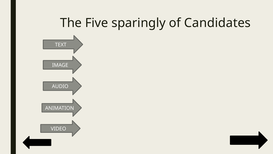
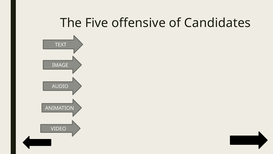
sparingly: sparingly -> offensive
